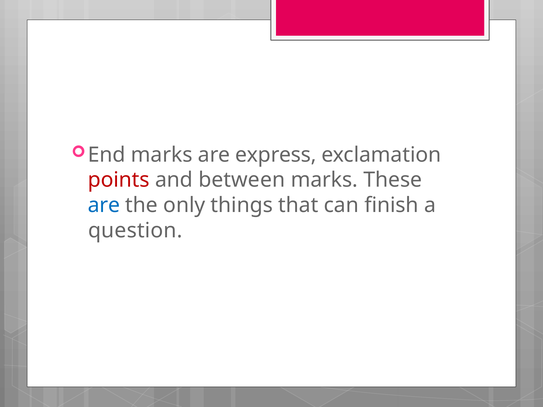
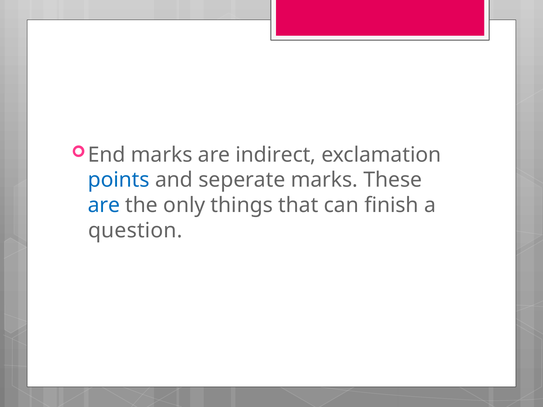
express: express -> indirect
points colour: red -> blue
between: between -> seperate
